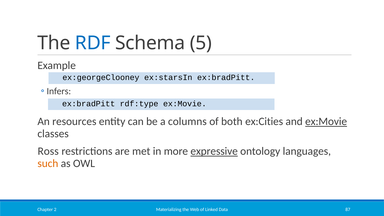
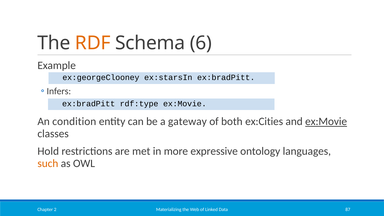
RDF colour: blue -> orange
5: 5 -> 6
resources: resources -> condition
columns: columns -> gateway
Ross: Ross -> Hold
expressive underline: present -> none
